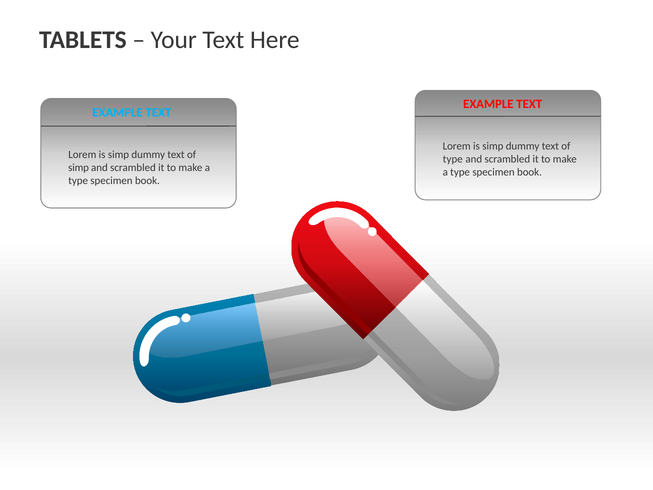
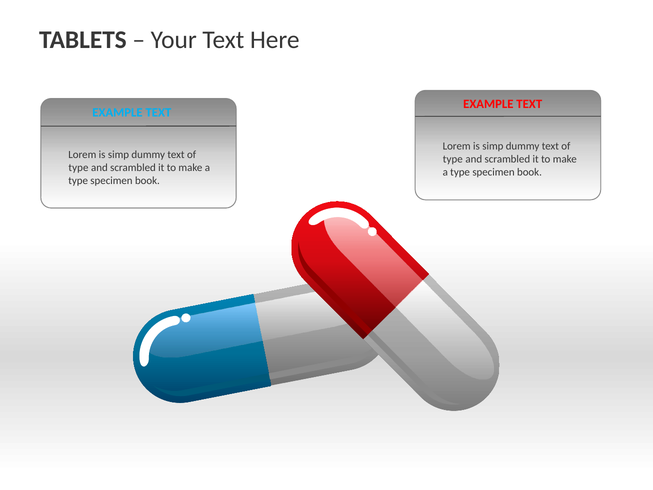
simp at (79, 167): simp -> type
